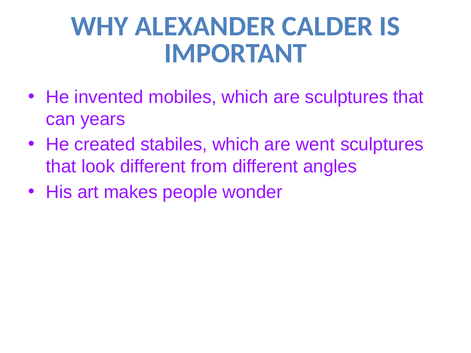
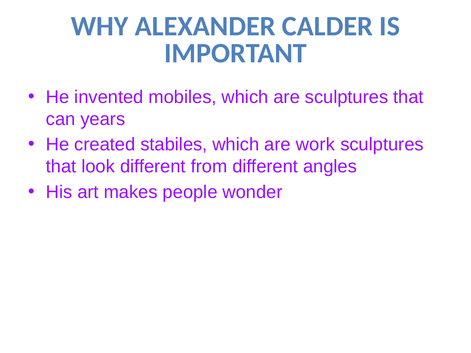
went: went -> work
